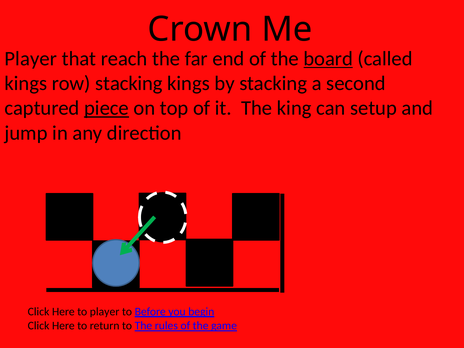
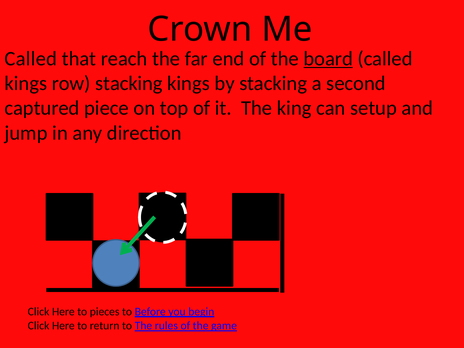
Player at (31, 59): Player -> Called
piece underline: present -> none
to player: player -> pieces
